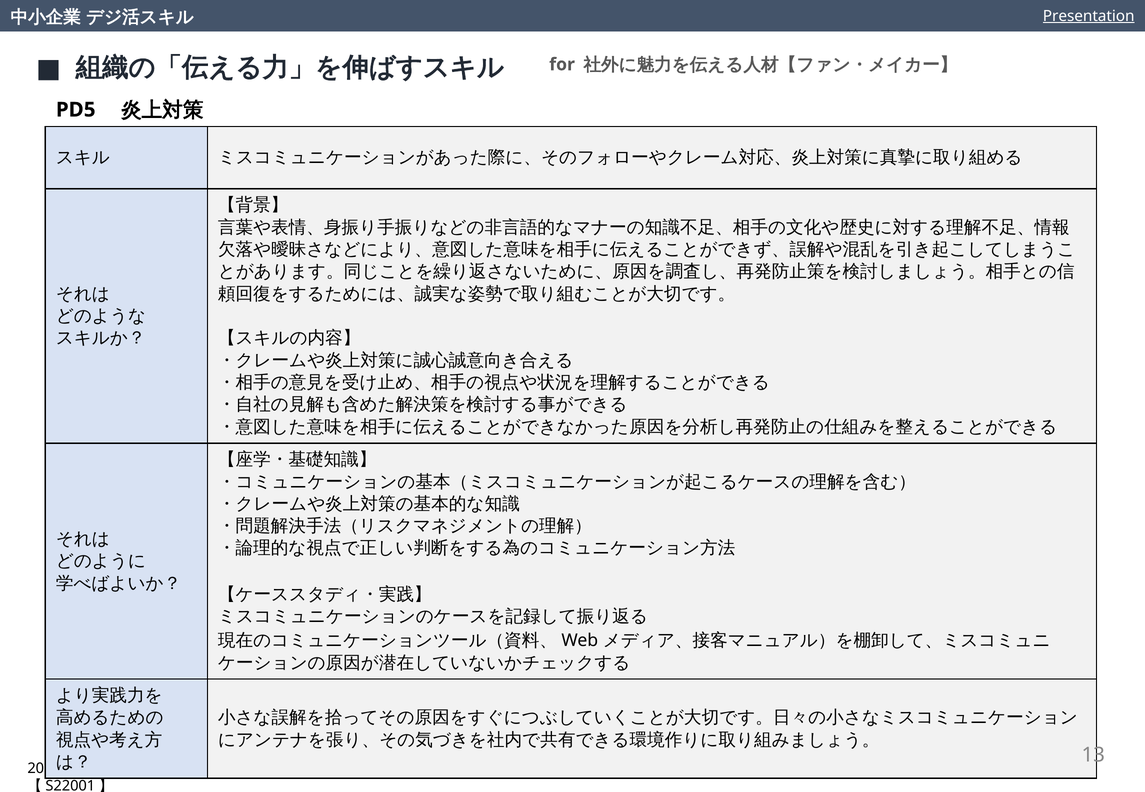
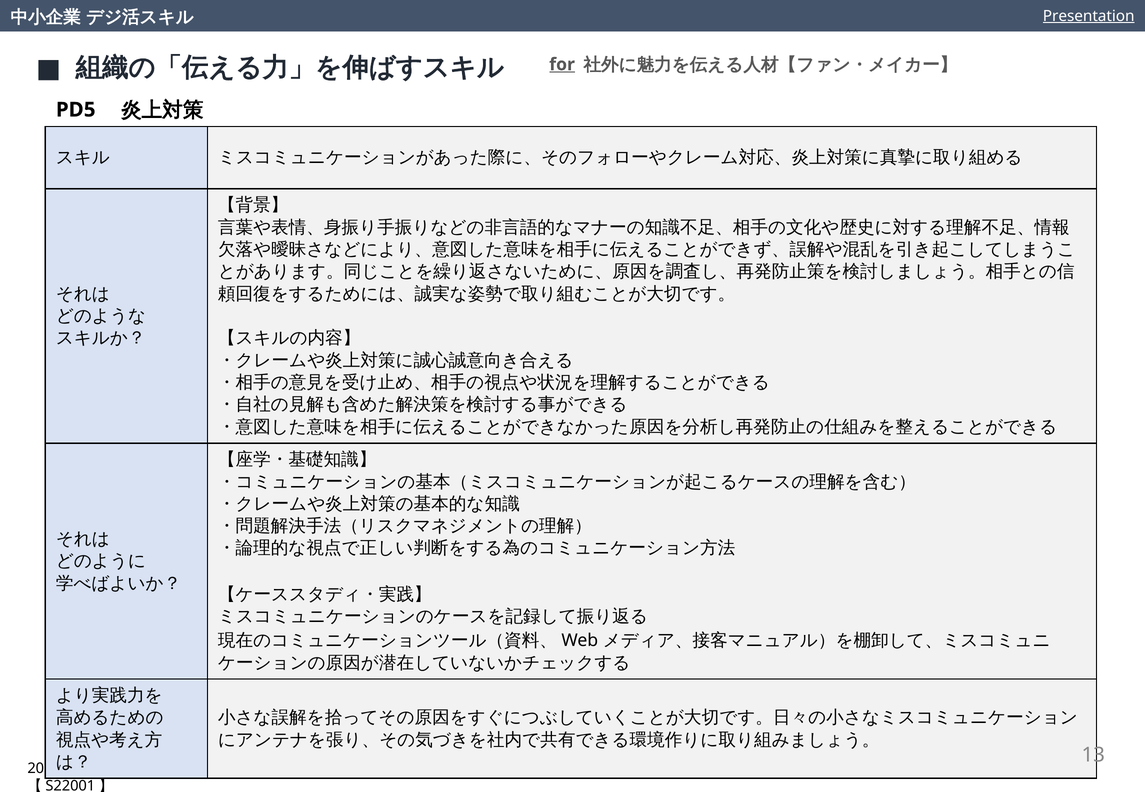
for underline: none -> present
